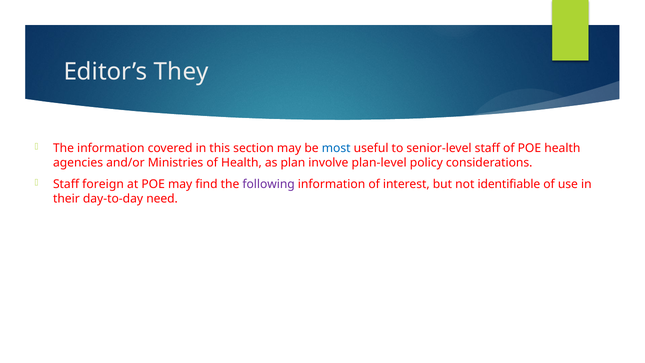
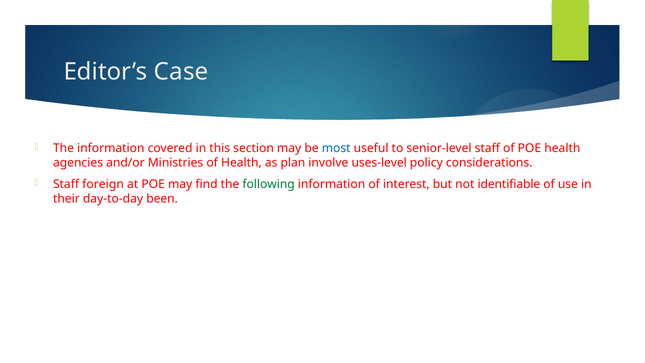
They: They -> Case
plan-level: plan-level -> uses-level
following colour: purple -> green
need: need -> been
